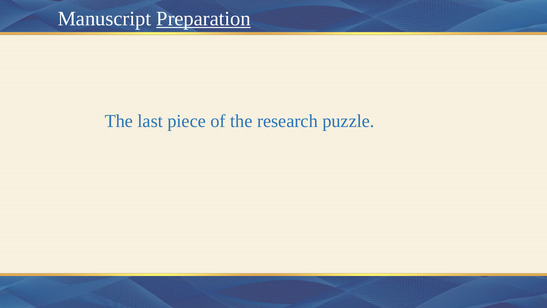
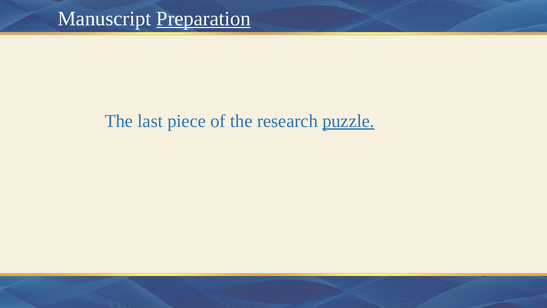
puzzle underline: none -> present
